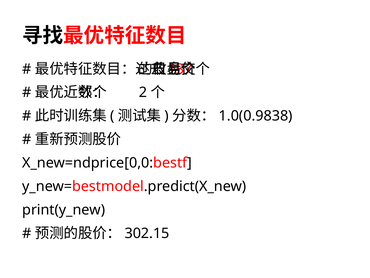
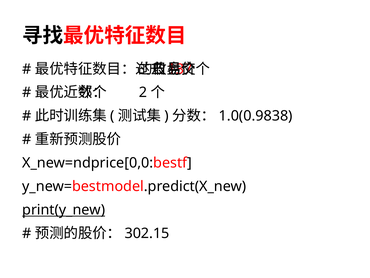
print(y_new underline: none -> present
